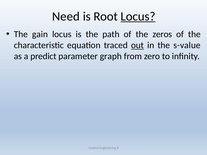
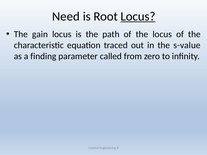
the zeros: zeros -> locus
out underline: present -> none
predict: predict -> finding
graph: graph -> called
